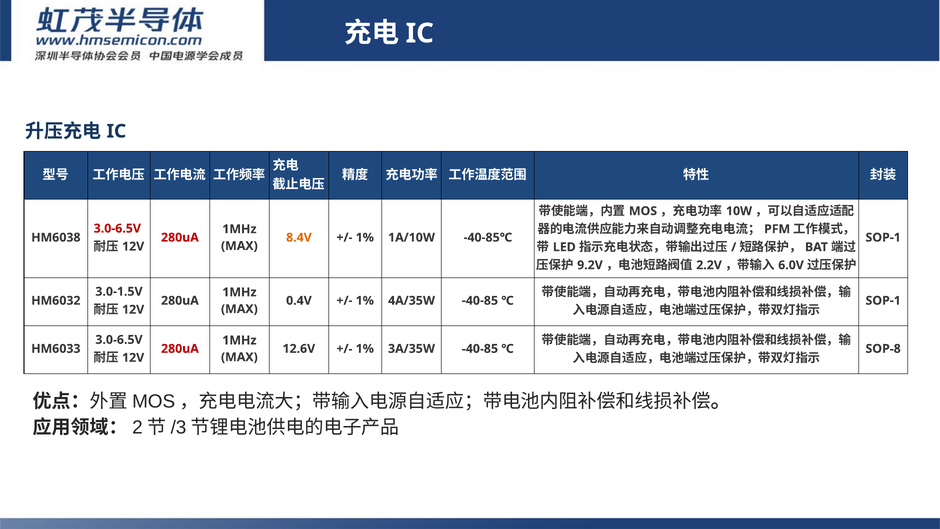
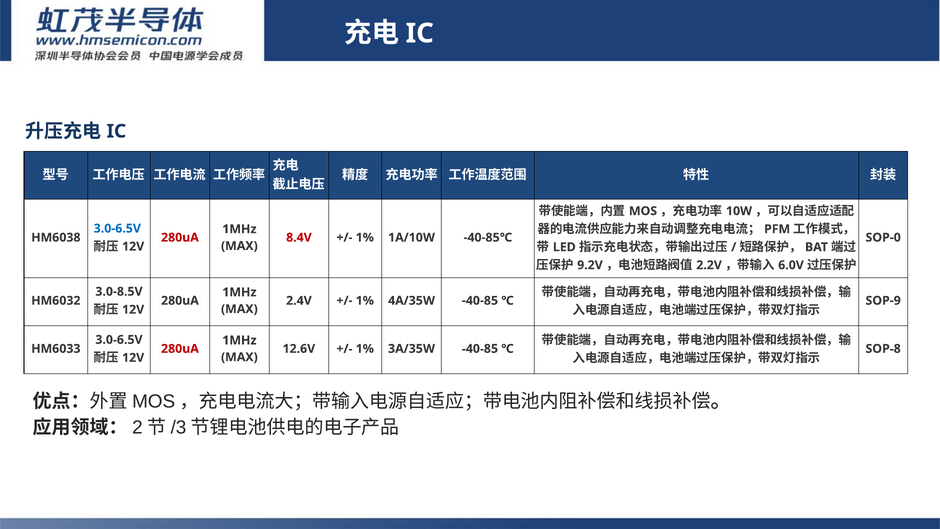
3.0-6.5V at (117, 228) colour: red -> blue
8.4V colour: orange -> red
SOP-1 at (883, 237): SOP-1 -> SOP-0
3.0-1.5V: 3.0-1.5V -> 3.0-8.5V
0.4V: 0.4V -> 2.4V
SOP-1 at (883, 301): SOP-1 -> SOP-9
